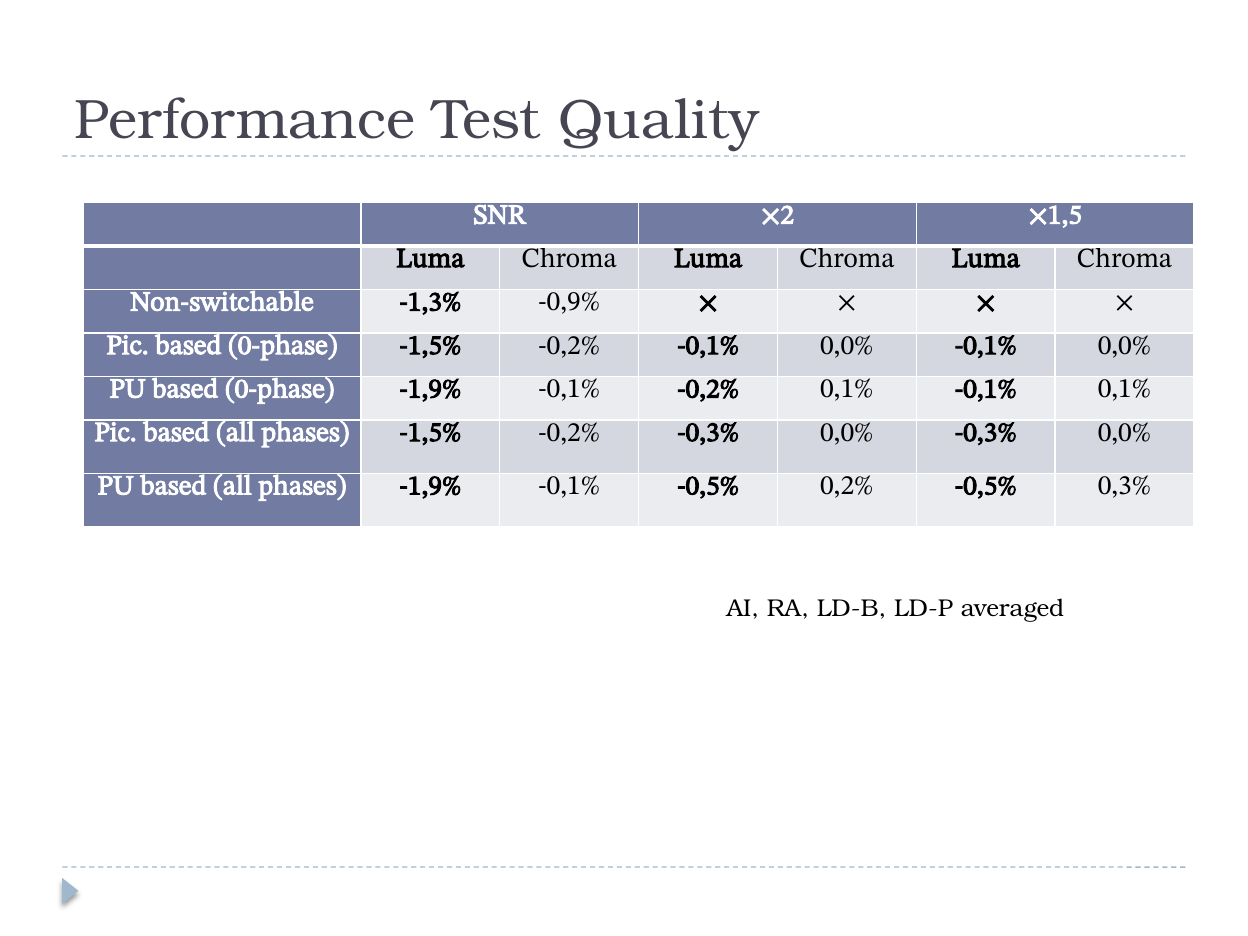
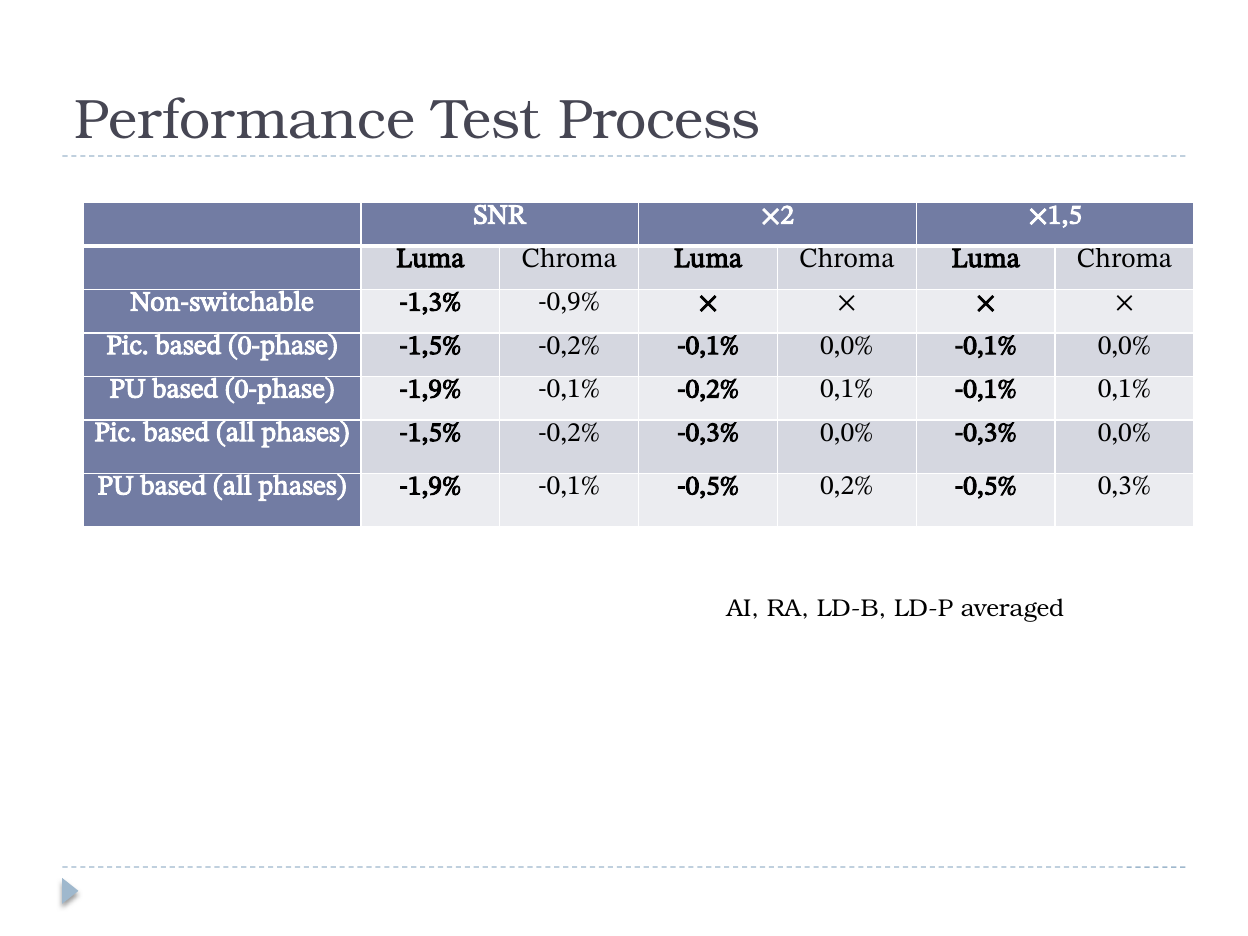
Quality: Quality -> Process
